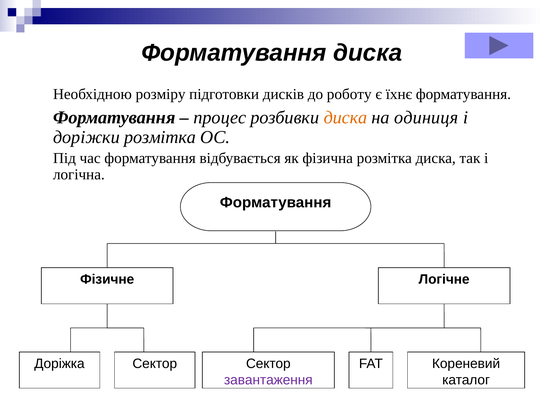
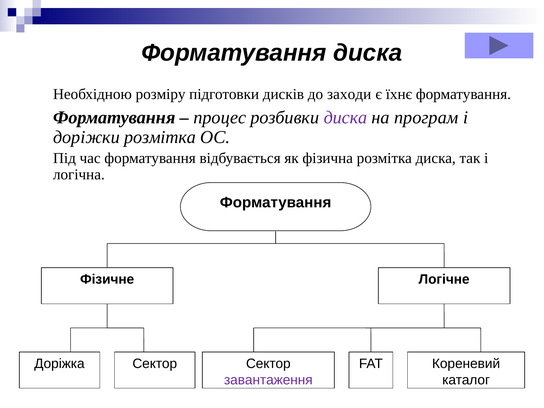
роботу: роботу -> заходи
диска at (345, 118) colour: orange -> purple
одиниця: одиниця -> програм
